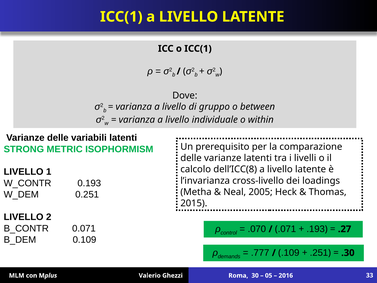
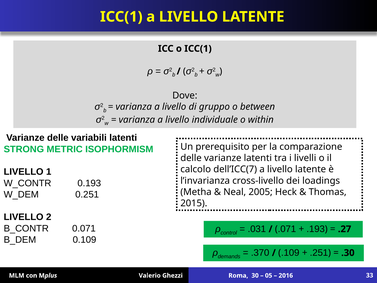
dell’ICC(8: dell’ICC(8 -> dell’ICC(7
.070: .070 -> .031
.777: .777 -> .370
